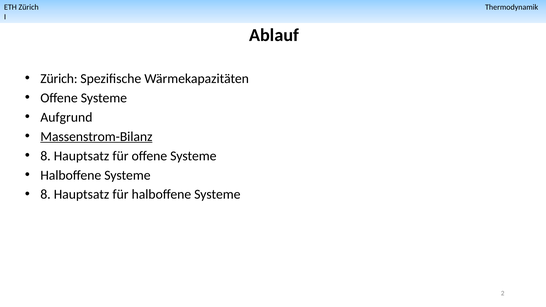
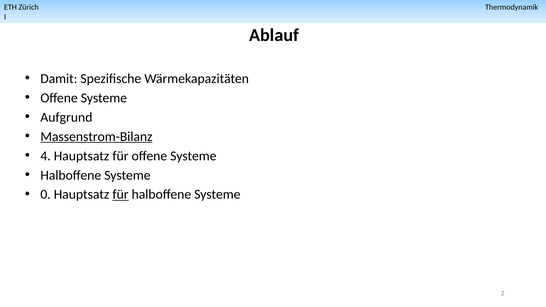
Zürich at (59, 79): Zürich -> Damit
8 at (46, 156): 8 -> 4
8 at (46, 195): 8 -> 0
für at (120, 195) underline: none -> present
